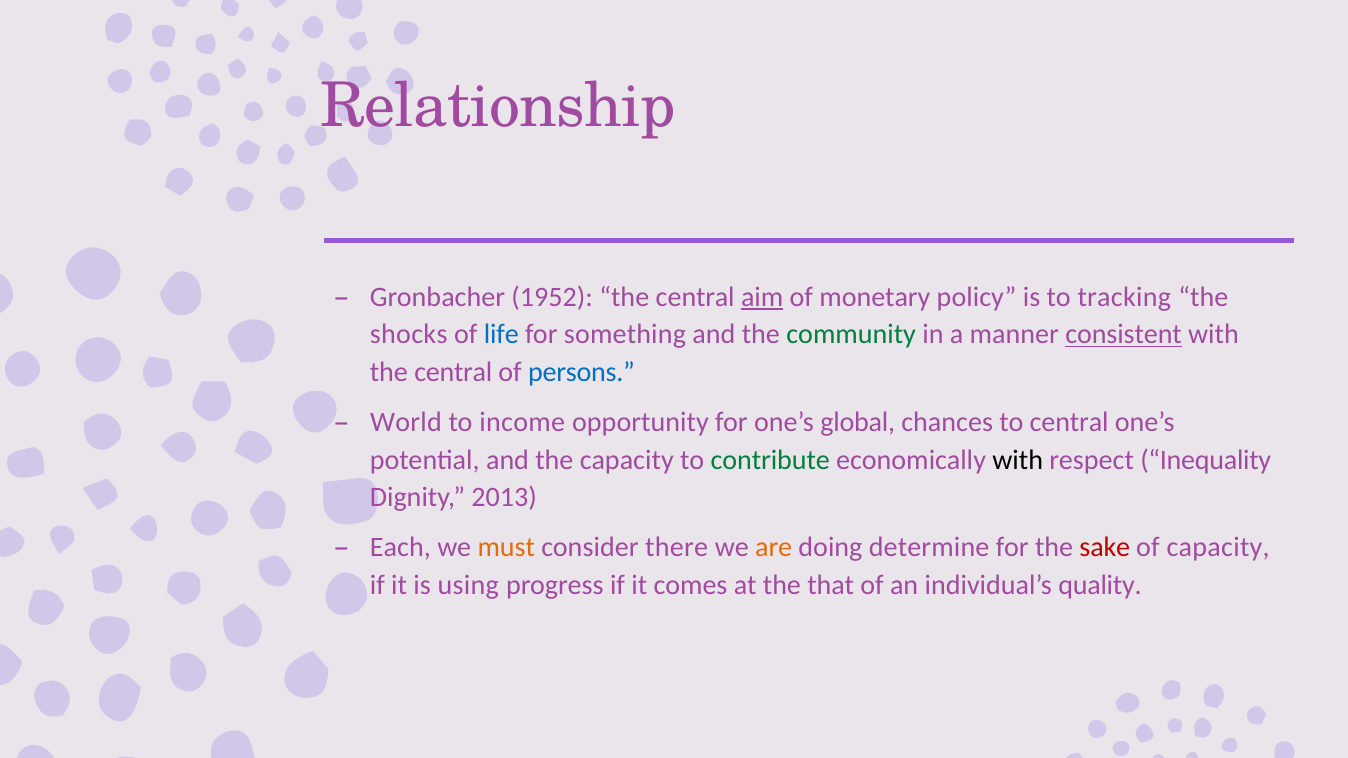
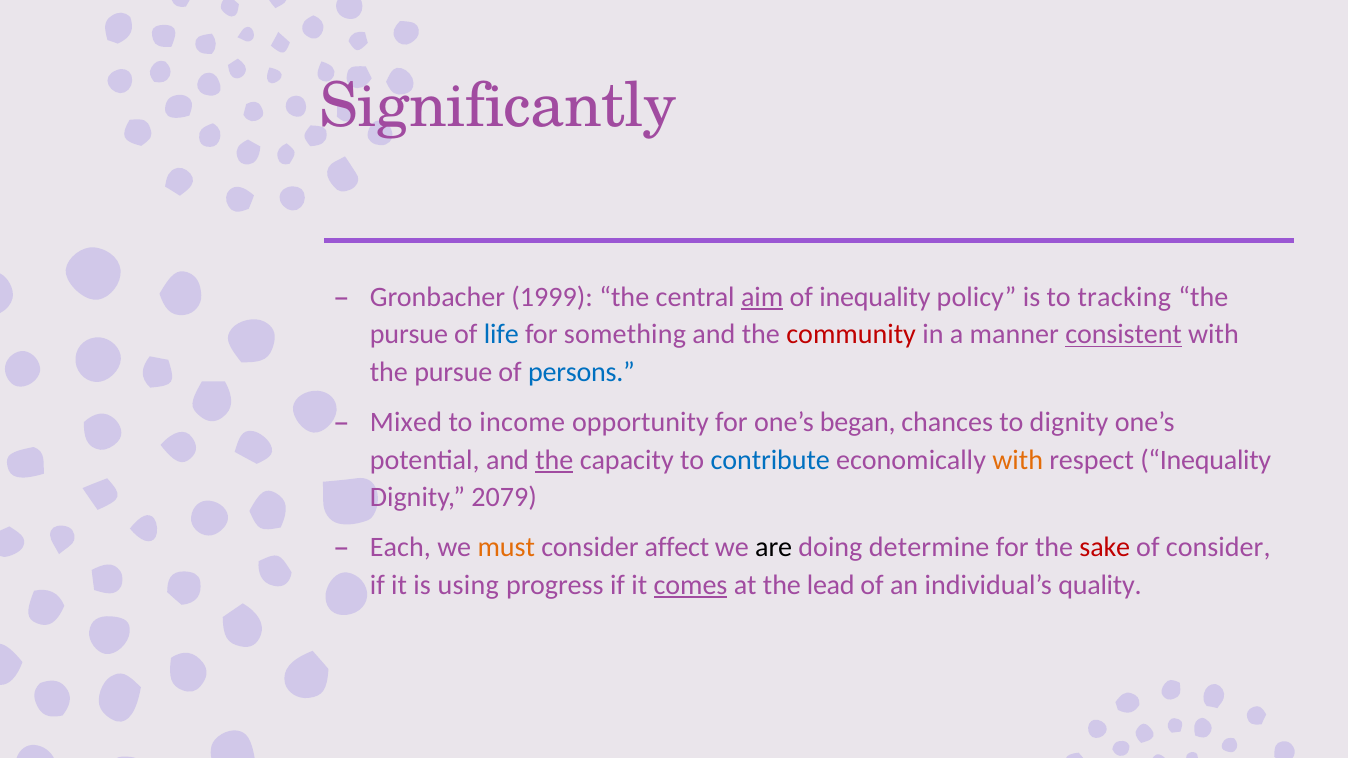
Relationship: Relationship -> Significantly
1952: 1952 -> 1999
of monetary: monetary -> inequality
shocks at (409, 335): shocks -> pursue
community colour: green -> red
central at (453, 372): central -> pursue
World: World -> Mixed
global: global -> began
to central: central -> dignity
the at (554, 460) underline: none -> present
contribute colour: green -> blue
with at (1018, 460) colour: black -> orange
2013: 2013 -> 2079
there: there -> affect
are colour: orange -> black
of capacity: capacity -> consider
comes underline: none -> present
that: that -> lead
